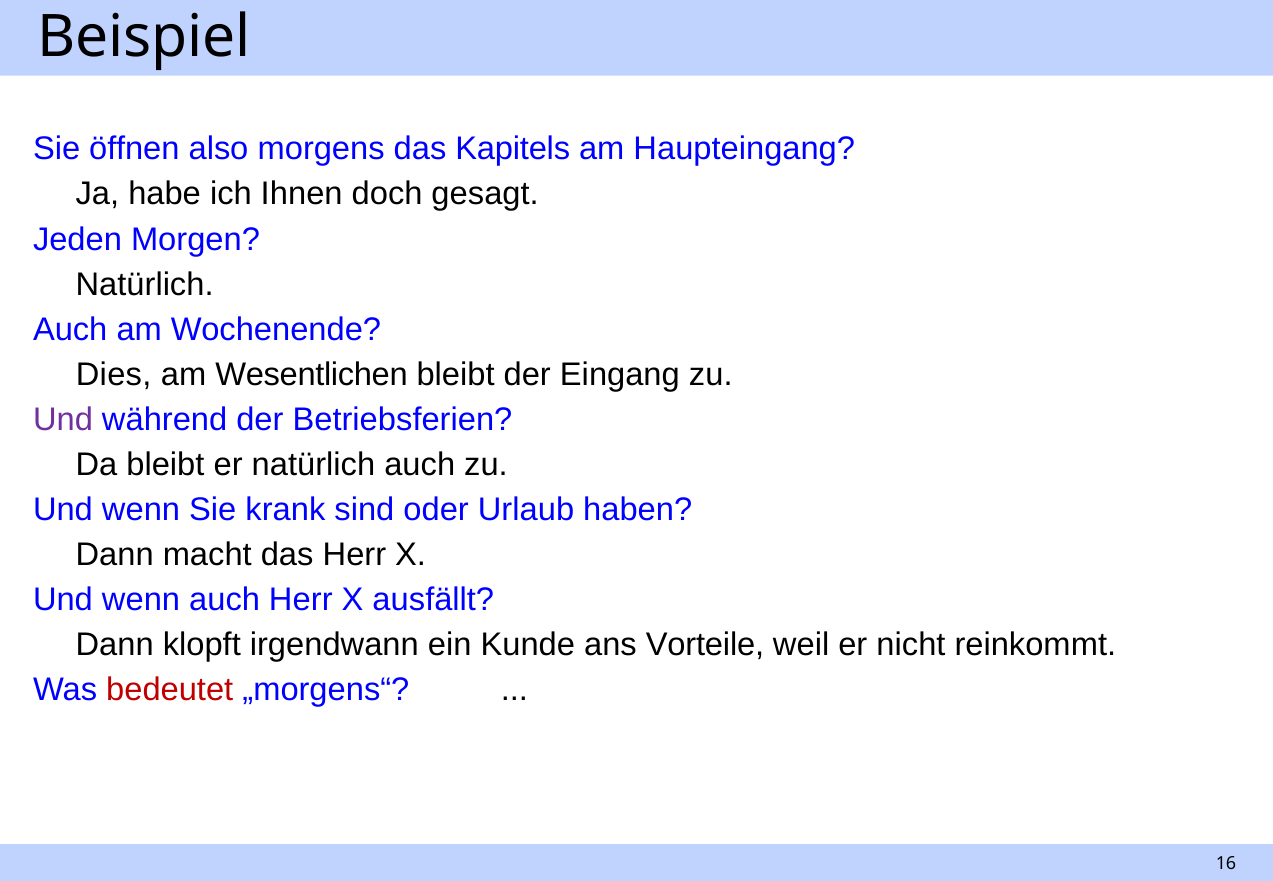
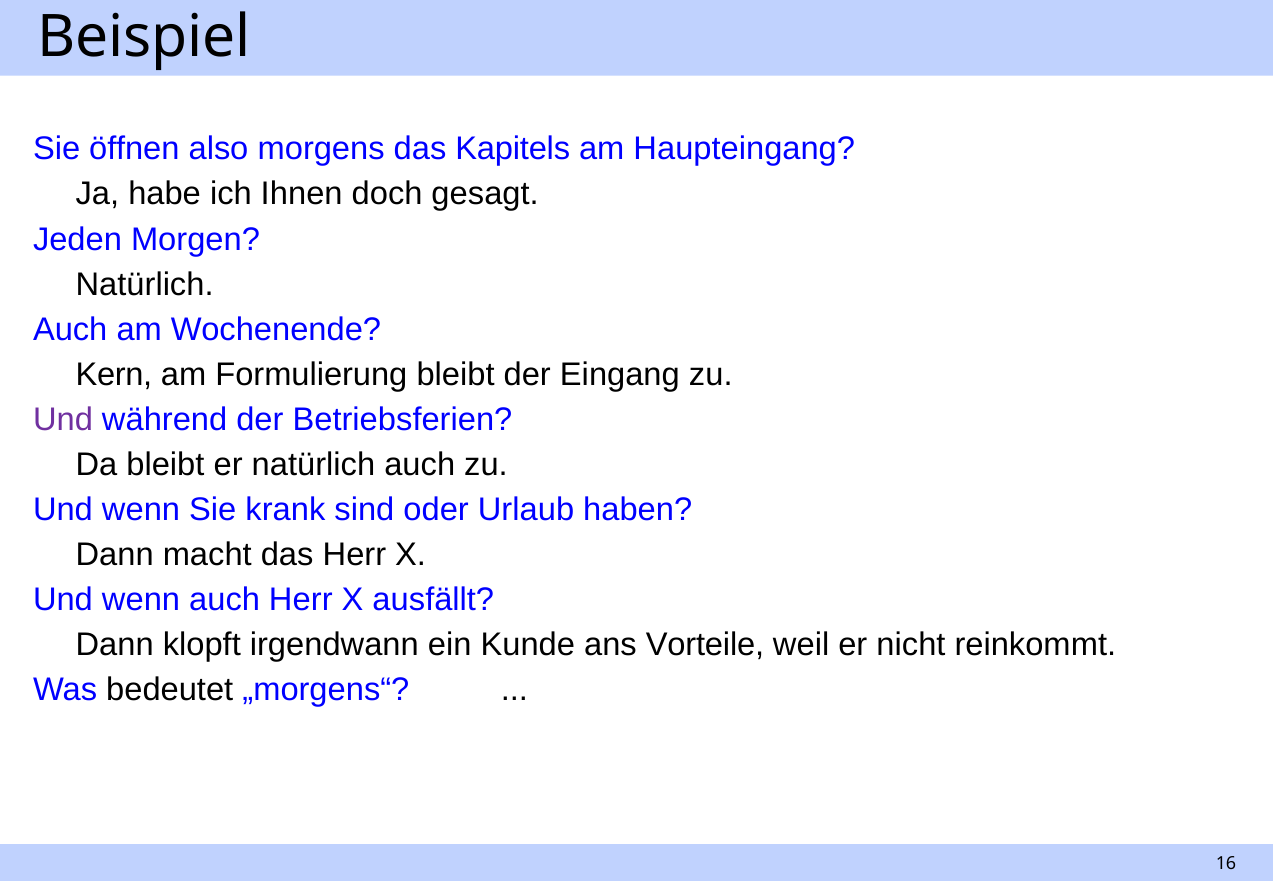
Dies: Dies -> Kern
Wesentlichen: Wesentlichen -> Formulierung
bedeutet colour: red -> black
